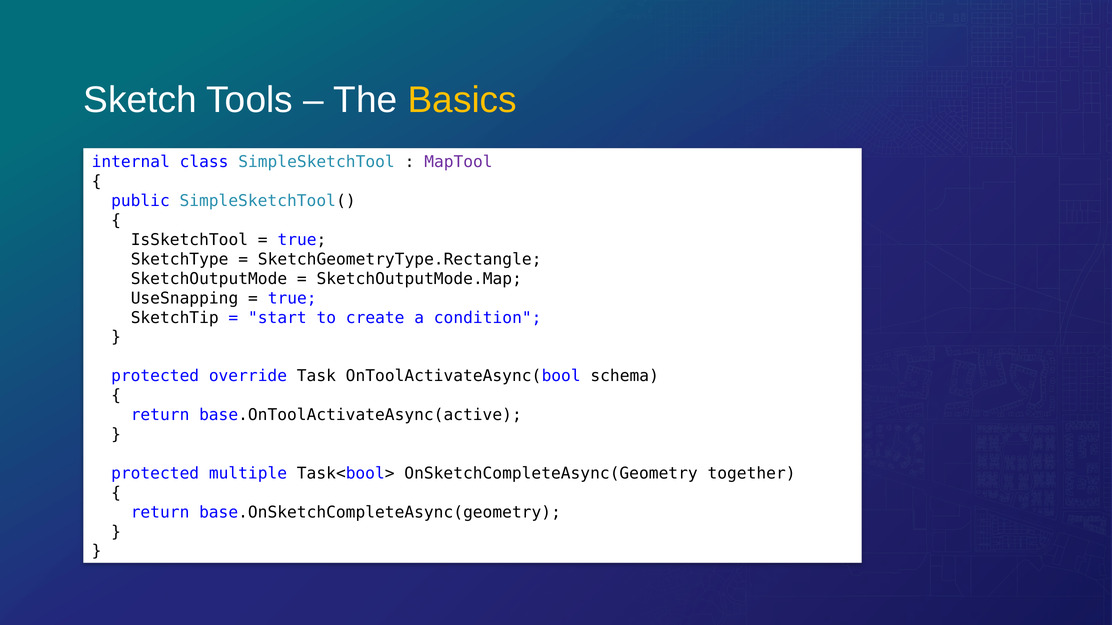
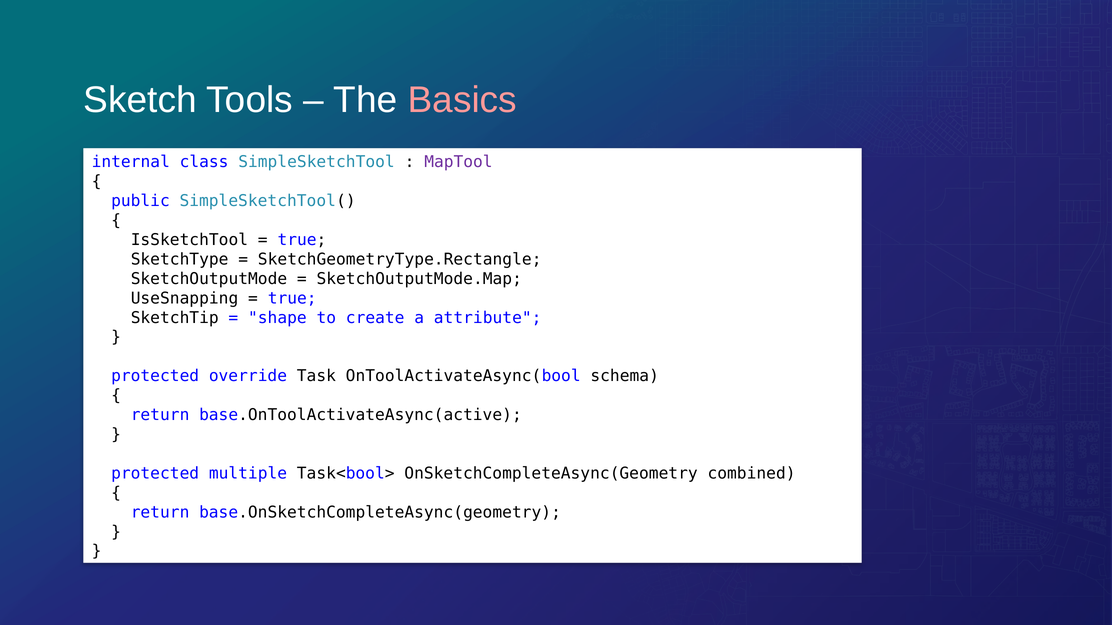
Basics colour: yellow -> pink
start: start -> shape
condition: condition -> attribute
together: together -> combined
